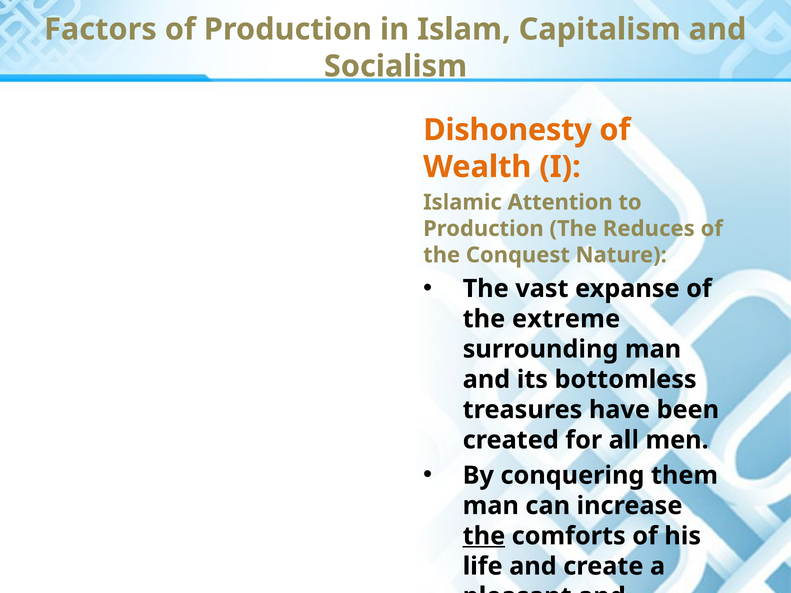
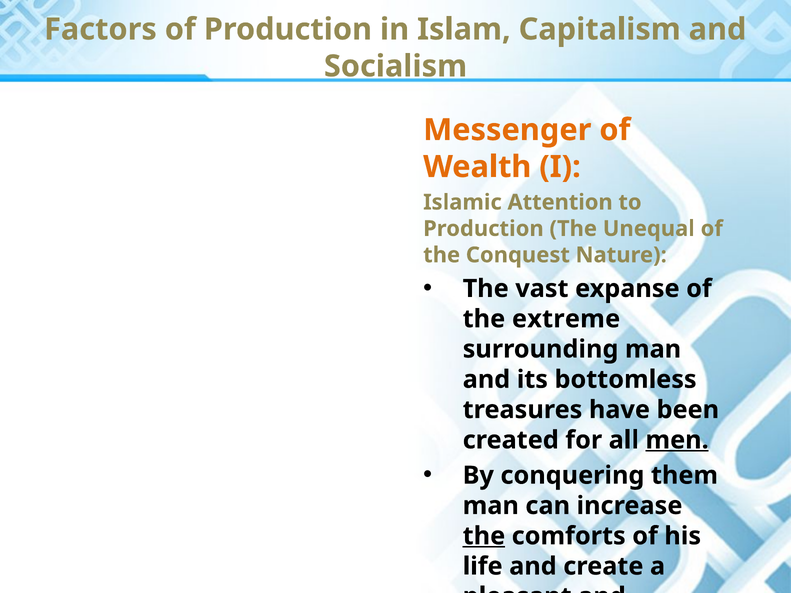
Dishonesty: Dishonesty -> Messenger
Reduces: Reduces -> Unequal
men underline: none -> present
